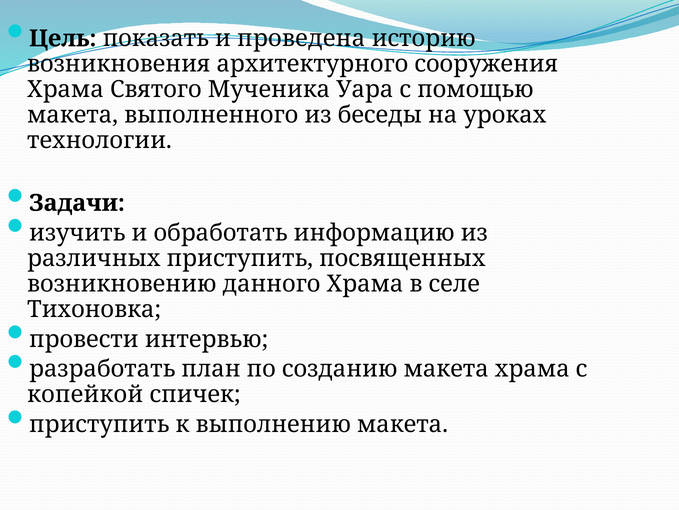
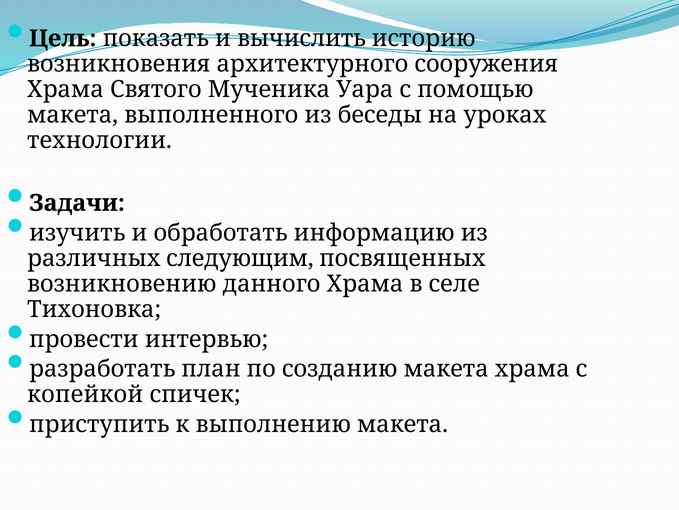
проведена: проведена -> вычислить
различных приступить: приступить -> следующим
